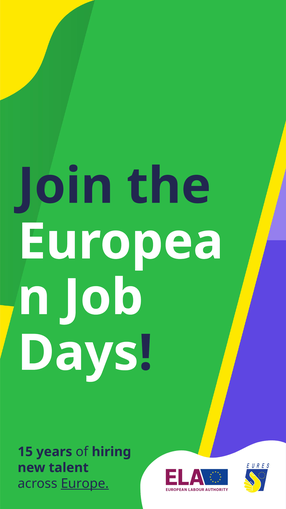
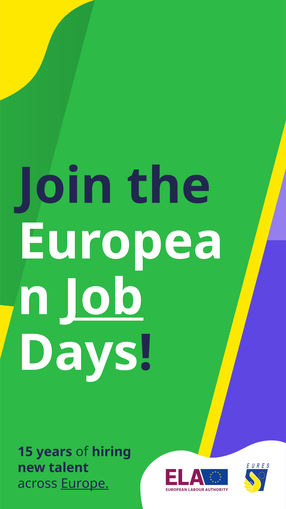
Job underline: none -> present
